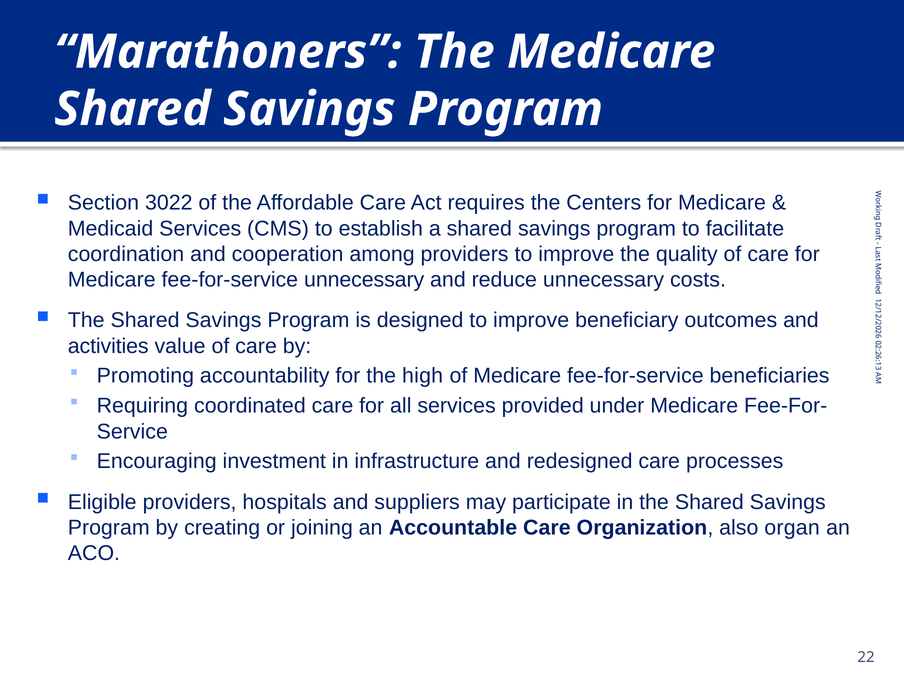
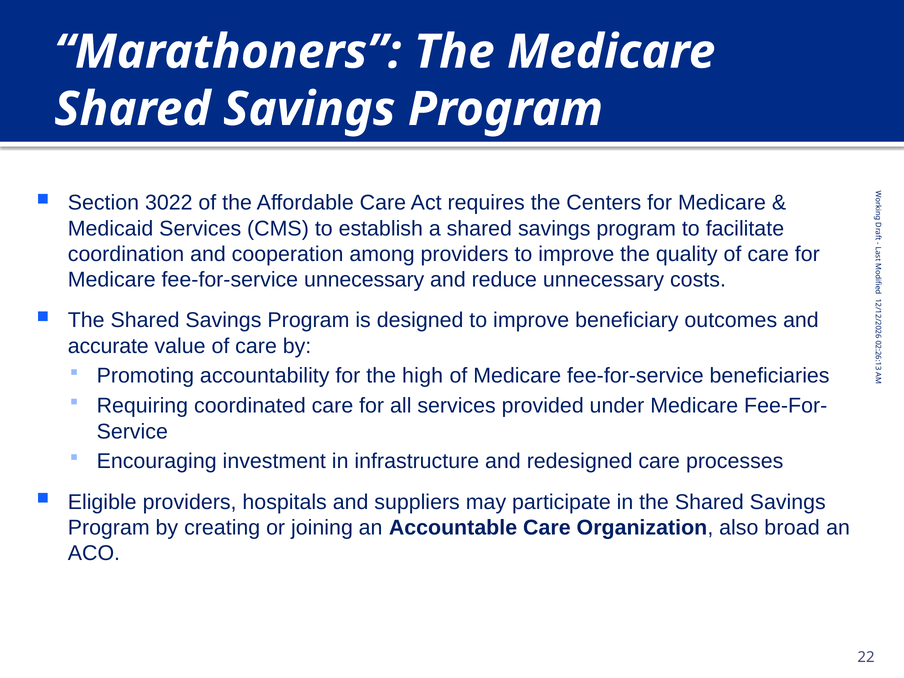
activities: activities -> accurate
organ: organ -> broad
